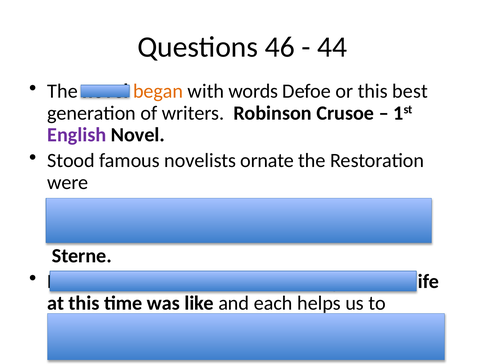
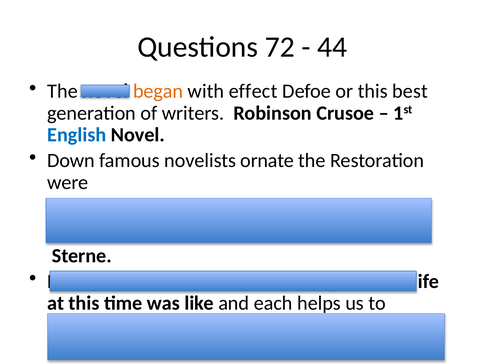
46: 46 -> 72
words: words -> effect
English colour: purple -> blue
Stood: Stood -> Down
